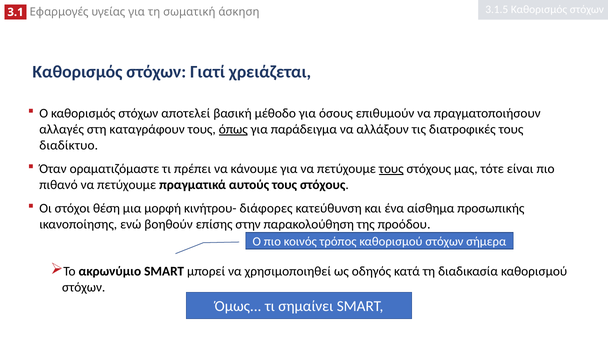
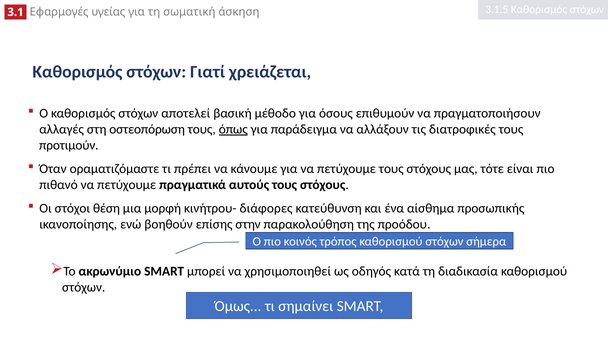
καταγράφουν: καταγράφουν -> οστεοπόρωση
διαδίκτυο: διαδίκτυο -> προτιμούν
τους at (391, 169) underline: present -> none
